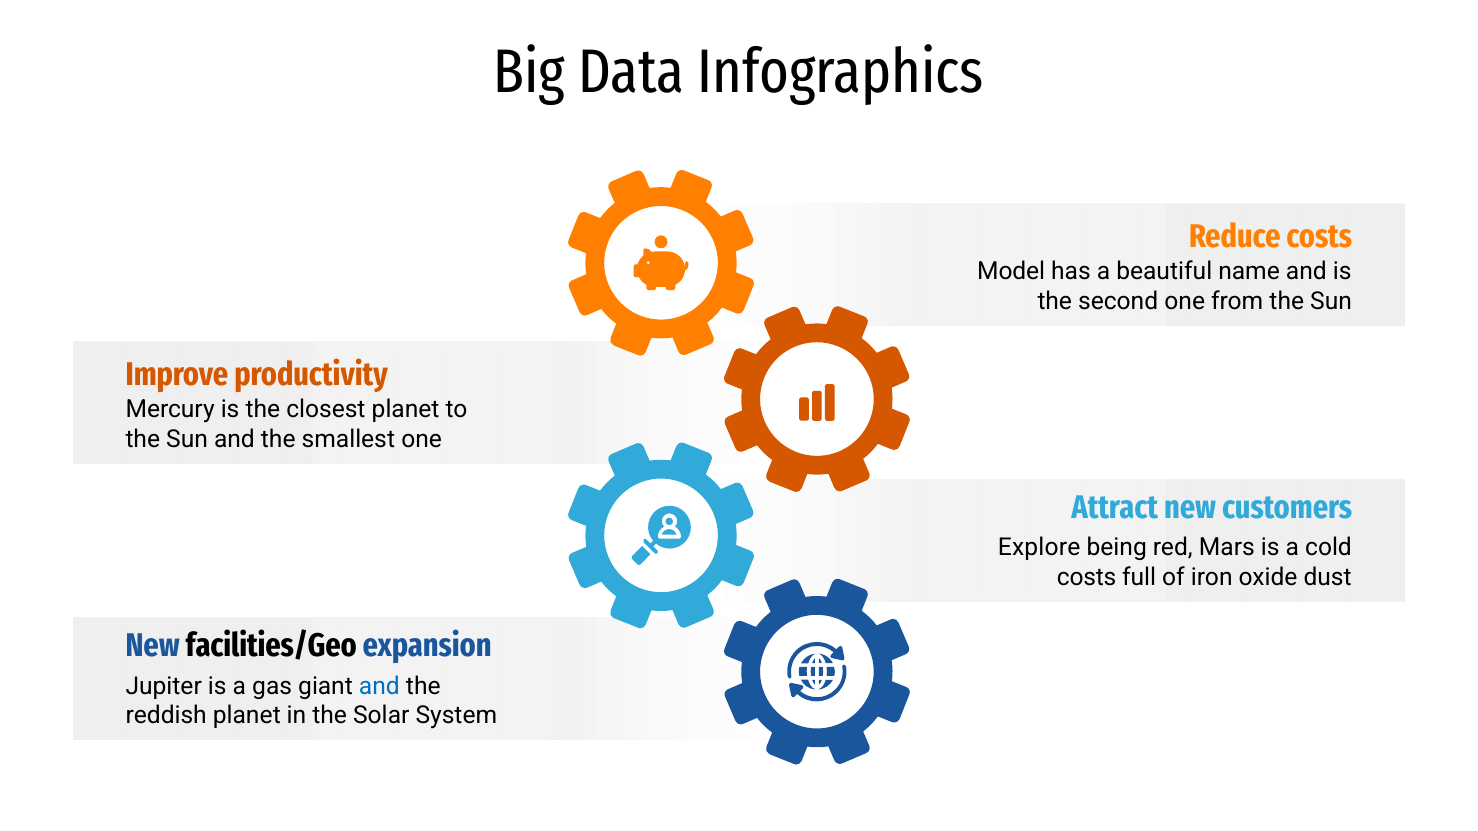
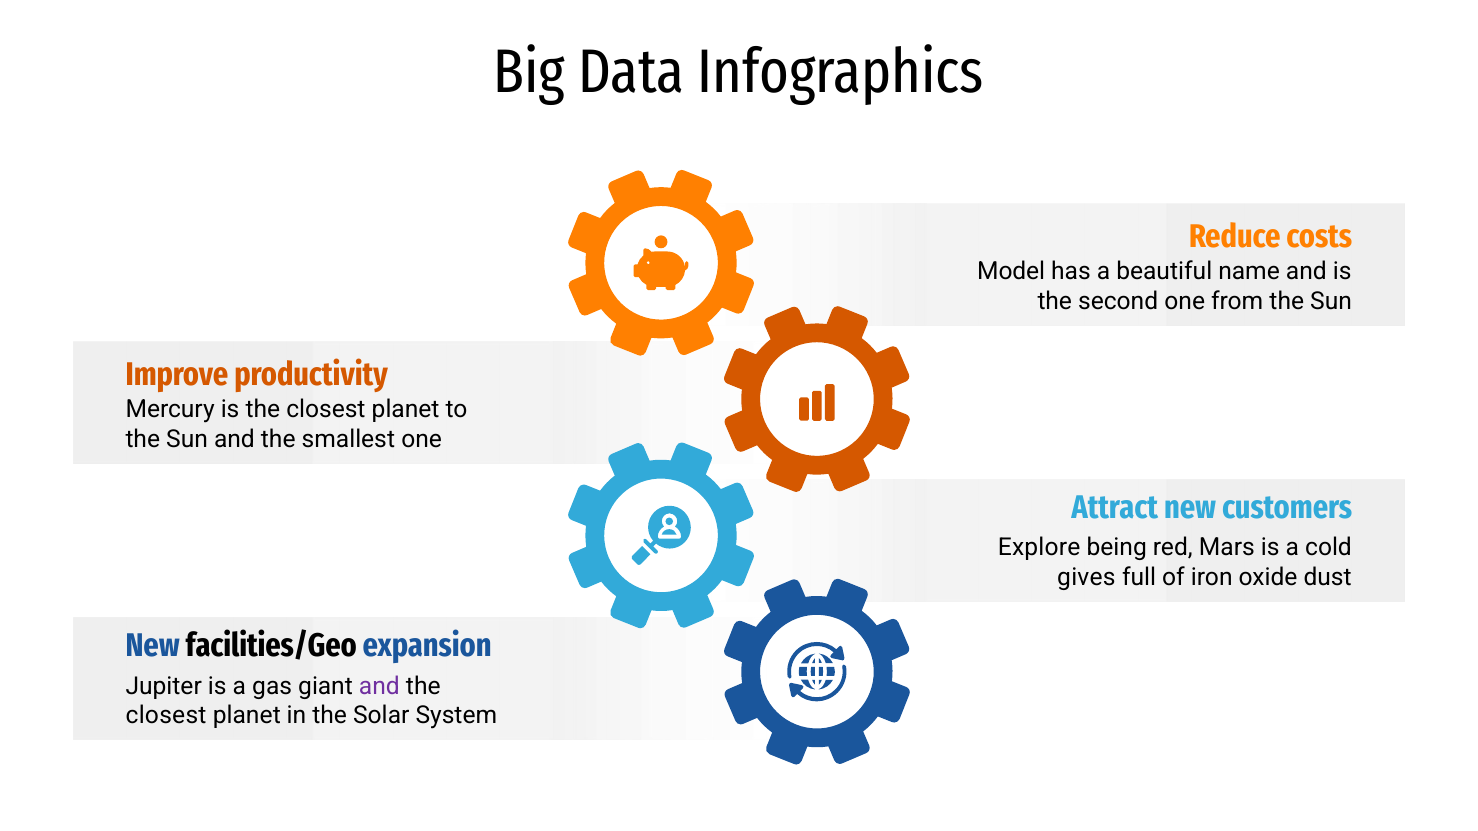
costs at (1087, 577): costs -> gives
and at (379, 686) colour: blue -> purple
reddish at (166, 716): reddish -> closest
